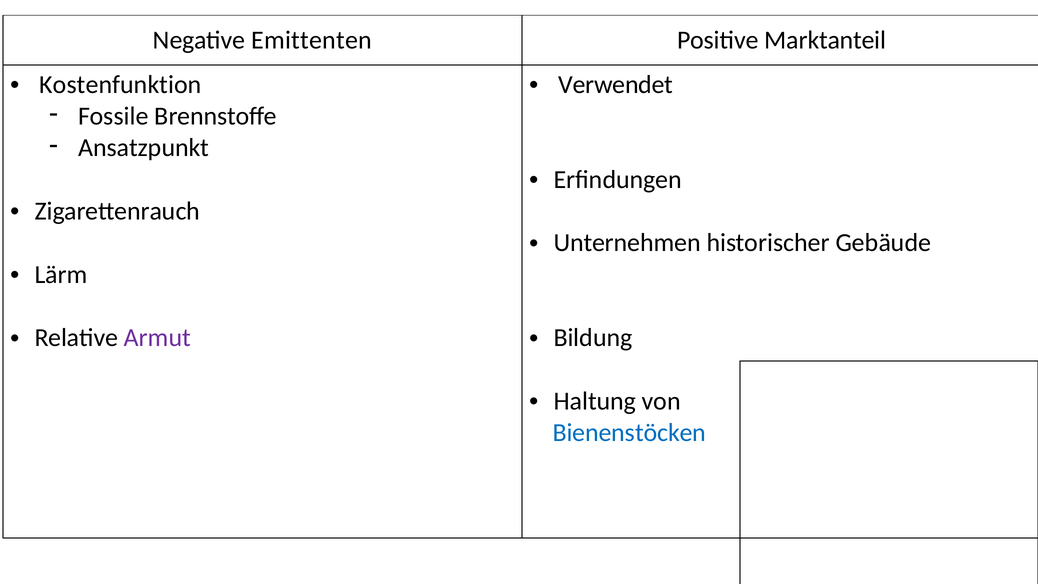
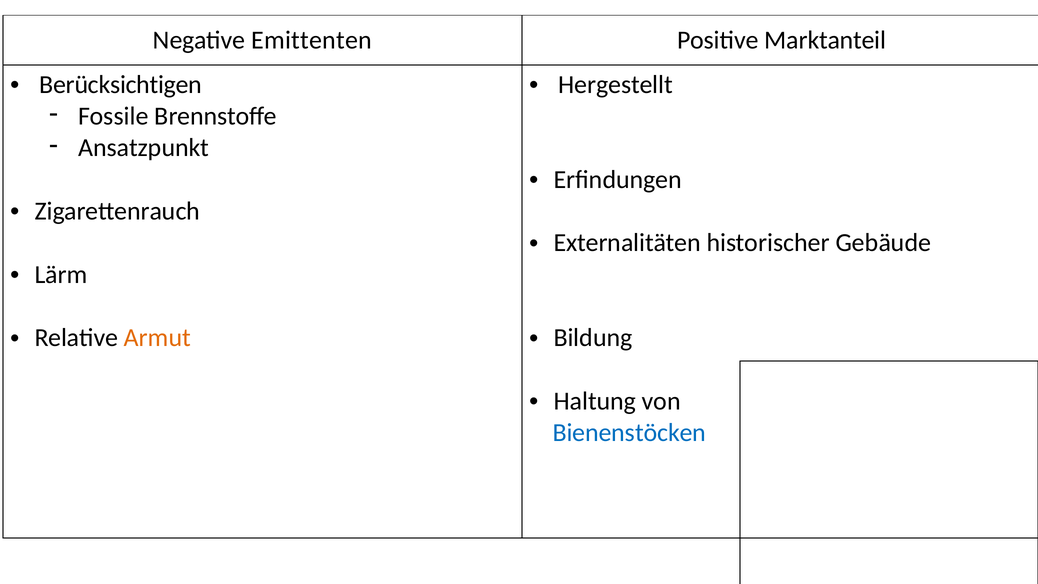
Kostenfunktion: Kostenfunktion -> Berücksichtigen
Verwendet: Verwendet -> Hergestellt
Unternehmen: Unternehmen -> Externalitäten
Armut colour: purple -> orange
